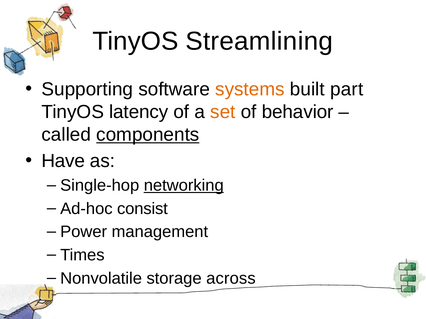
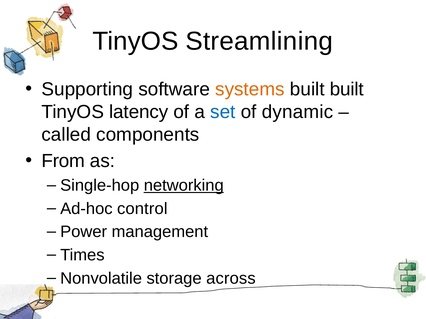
built part: part -> built
set colour: orange -> blue
behavior: behavior -> dynamic
components underline: present -> none
Have: Have -> From
consist: consist -> control
